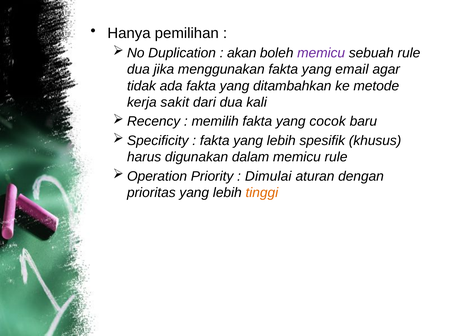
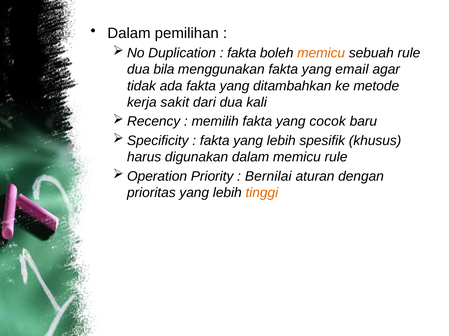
Hanya at (129, 33): Hanya -> Dalam
akan at (242, 53): akan -> fakta
memicu at (321, 53) colour: purple -> orange
jika: jika -> bila
Dimulai: Dimulai -> Bernilai
